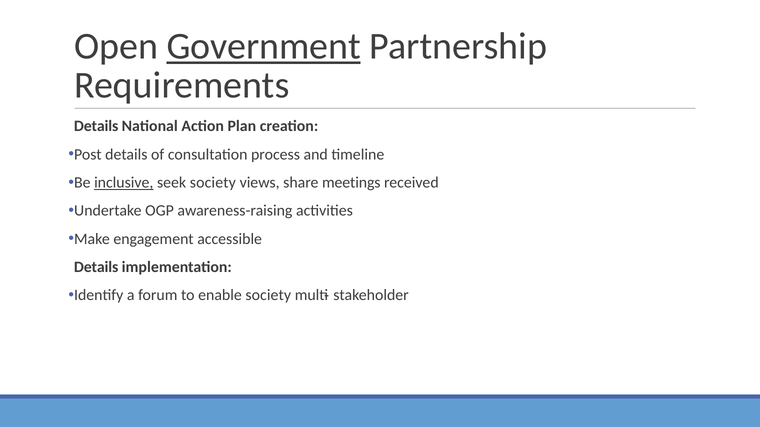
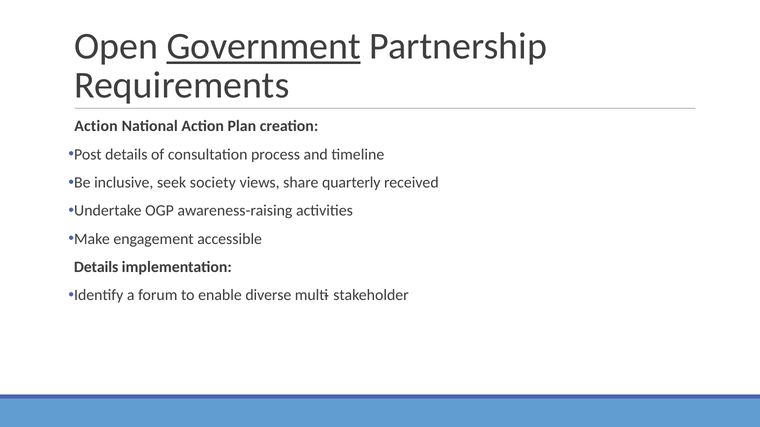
Details at (96, 126): Details -> Action
inclusive underline: present -> none
meetings: meetings -> quarterly
enable society: society -> diverse
